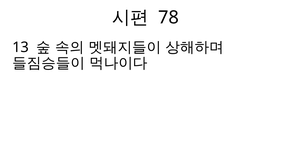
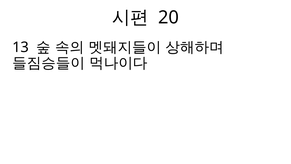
78: 78 -> 20
